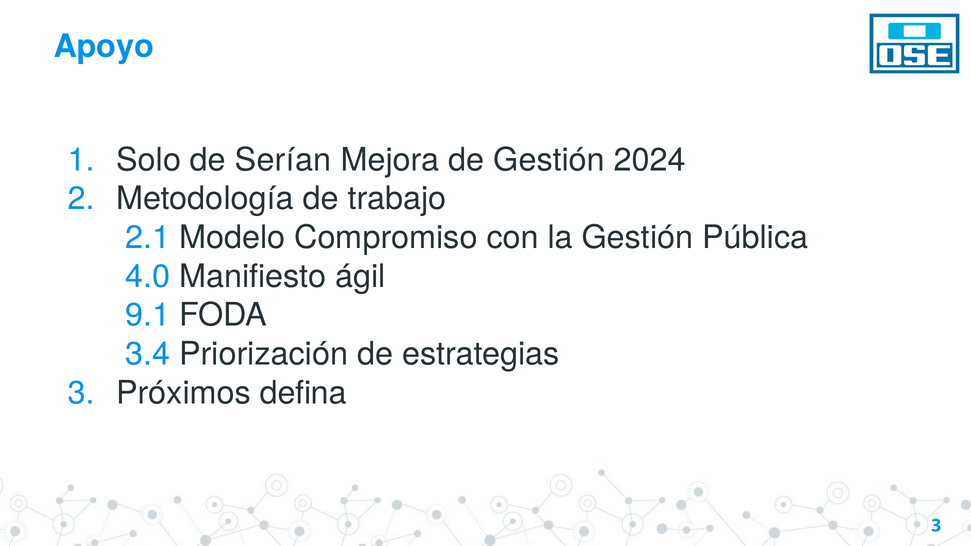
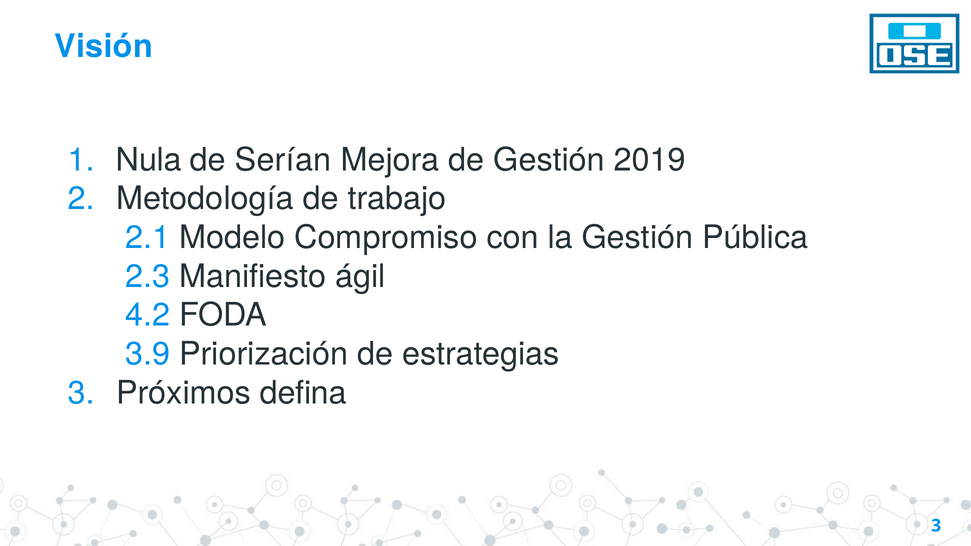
Apoyo: Apoyo -> Visión
Solo: Solo -> Nula
2024: 2024 -> 2019
4.0: 4.0 -> 2.3
9.1: 9.1 -> 4.2
3.4: 3.4 -> 3.9
